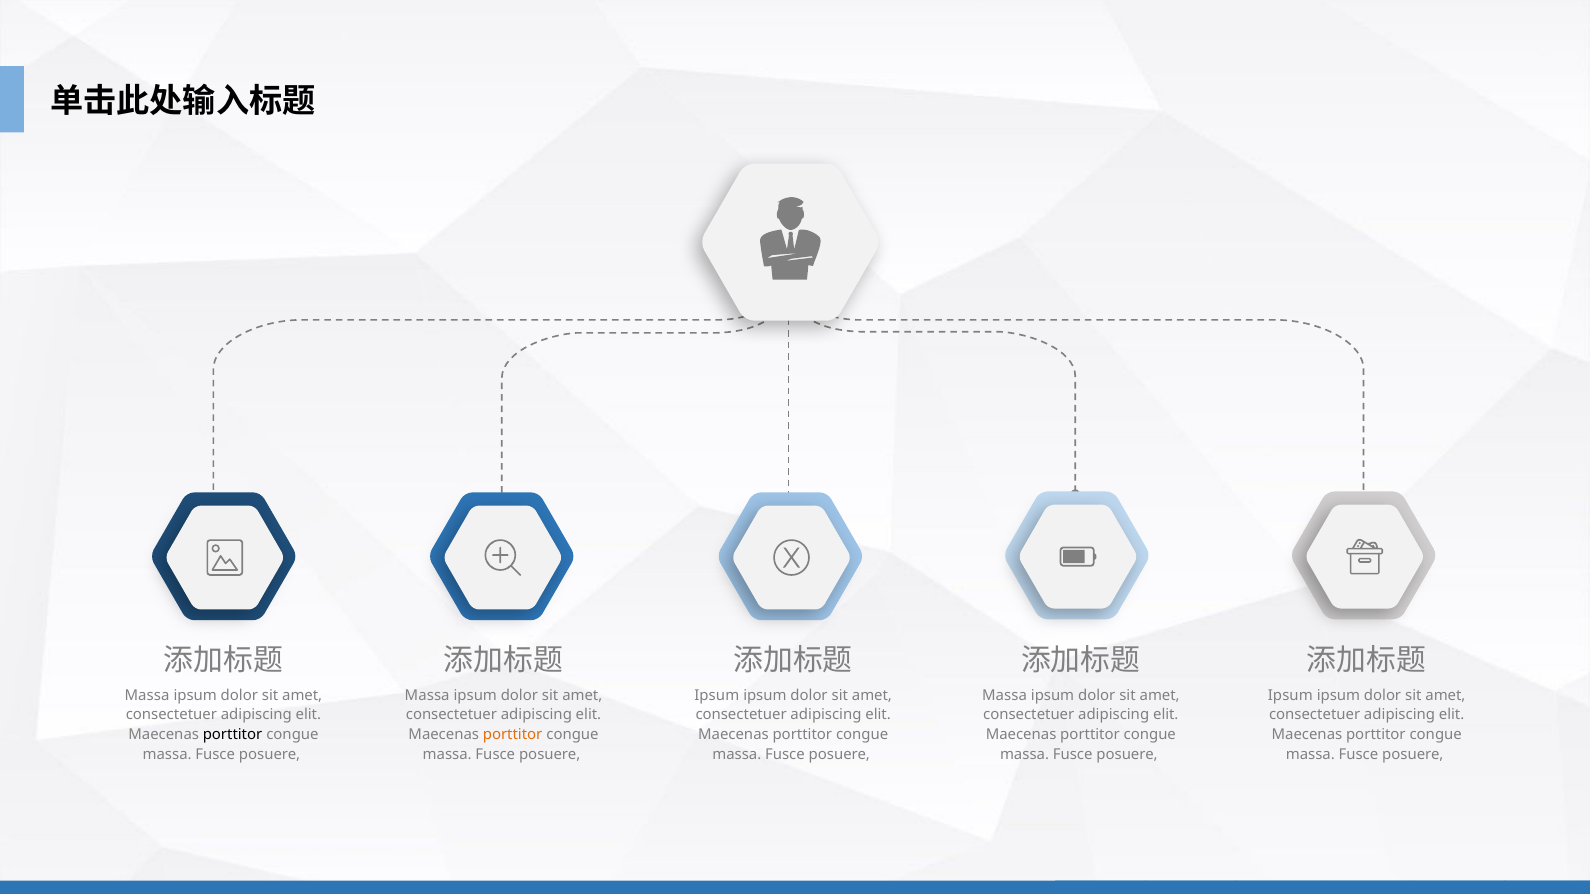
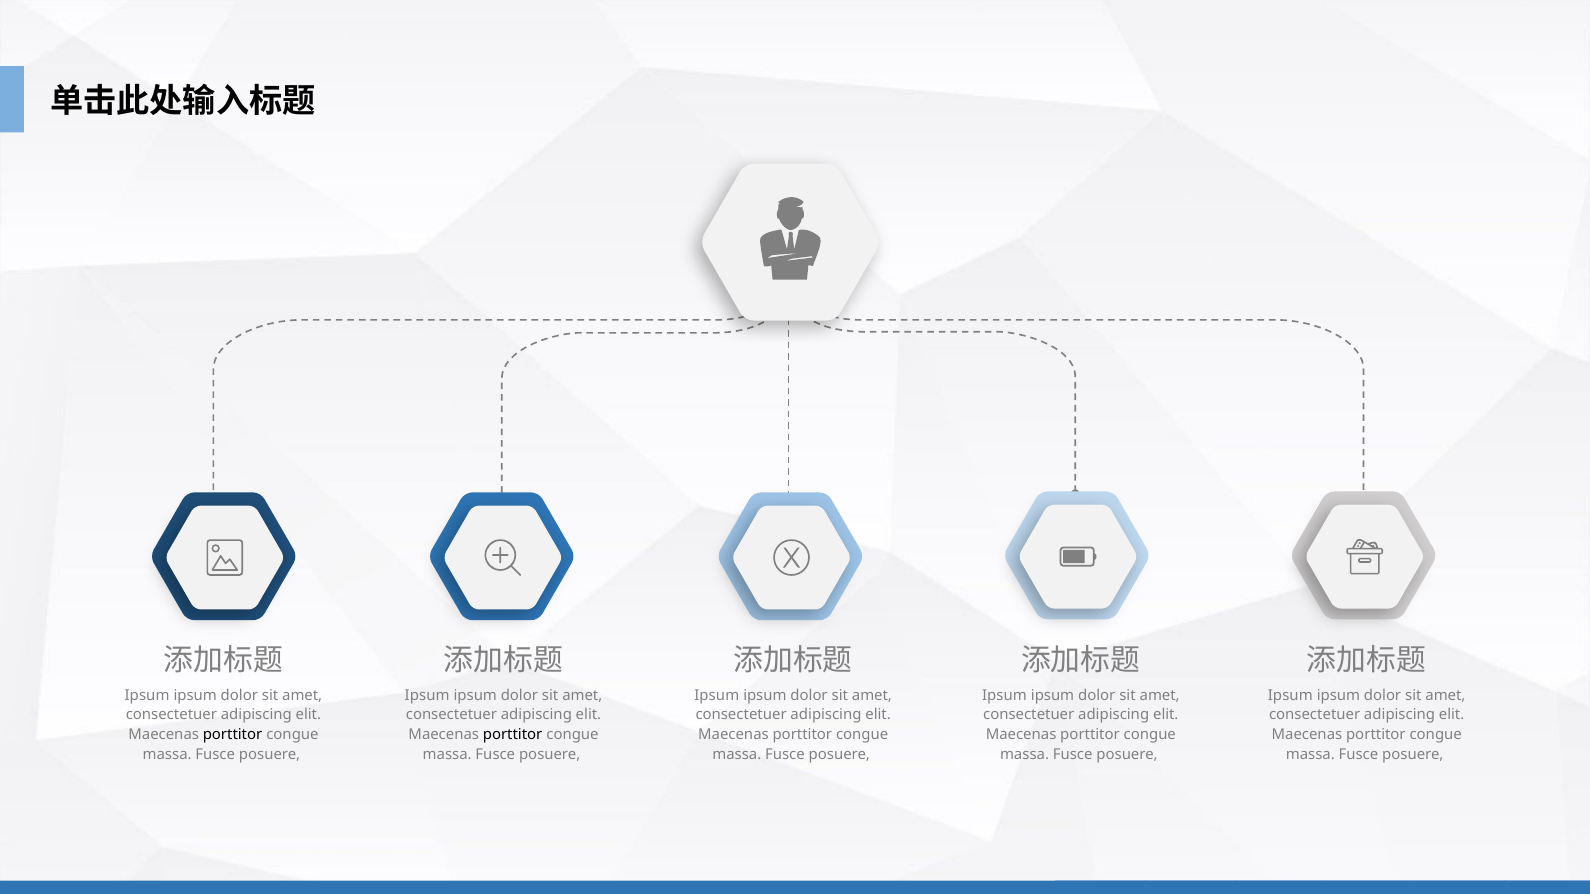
Massa at (147, 696): Massa -> Ipsum
Massa at (427, 696): Massa -> Ipsum
Massa at (1004, 696): Massa -> Ipsum
porttitor at (513, 735) colour: orange -> black
